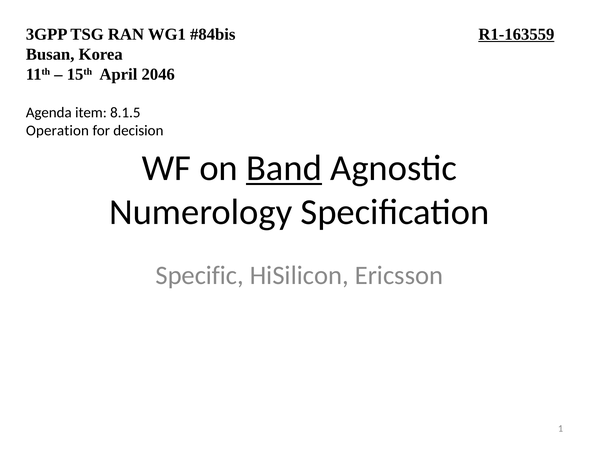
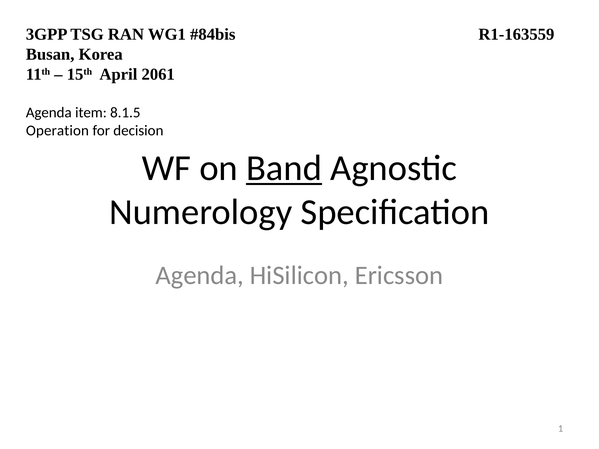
R1-163559 underline: present -> none
2046: 2046 -> 2061
Specific at (200, 275): Specific -> Agenda
